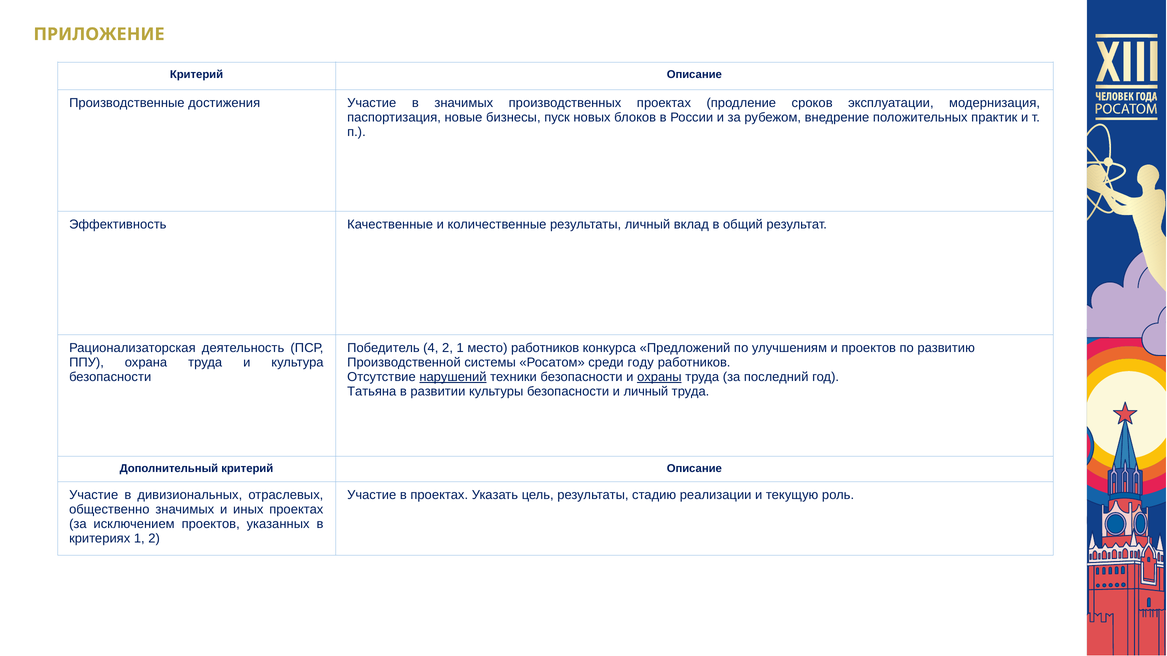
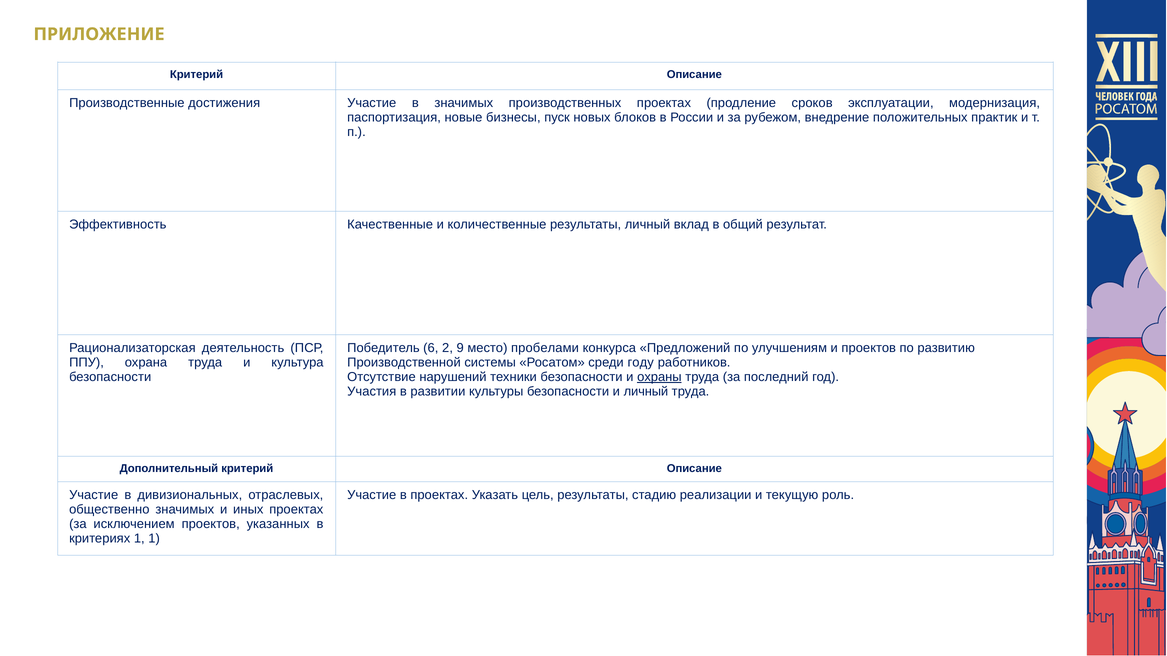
4: 4 -> 6
2 1: 1 -> 9
место работников: работников -> пробелами
нарушений underline: present -> none
Татьяна: Татьяна -> Участия
1 2: 2 -> 1
